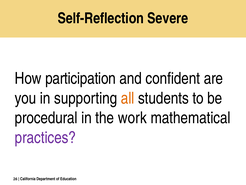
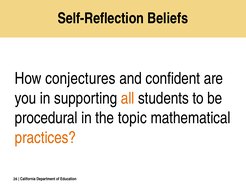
Severe: Severe -> Beliefs
participation: participation -> conjectures
work: work -> topic
practices colour: purple -> orange
